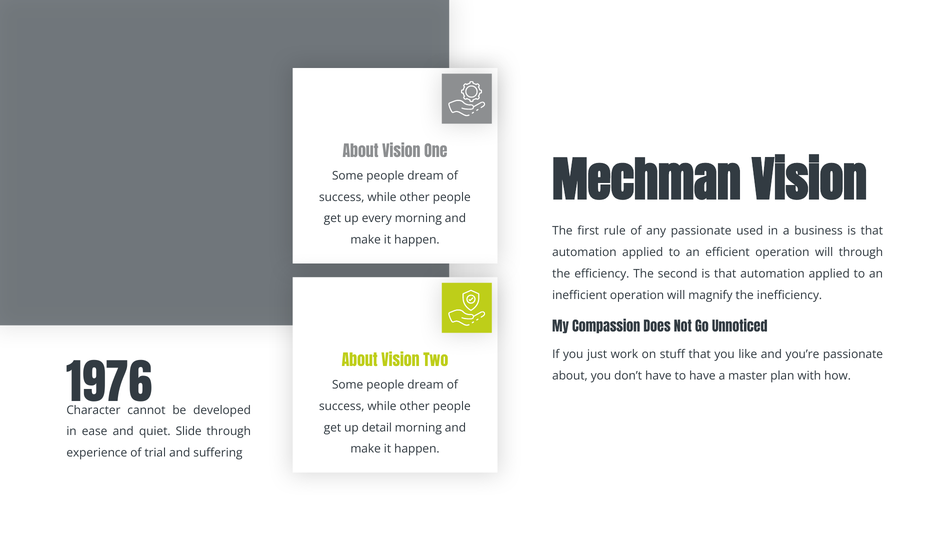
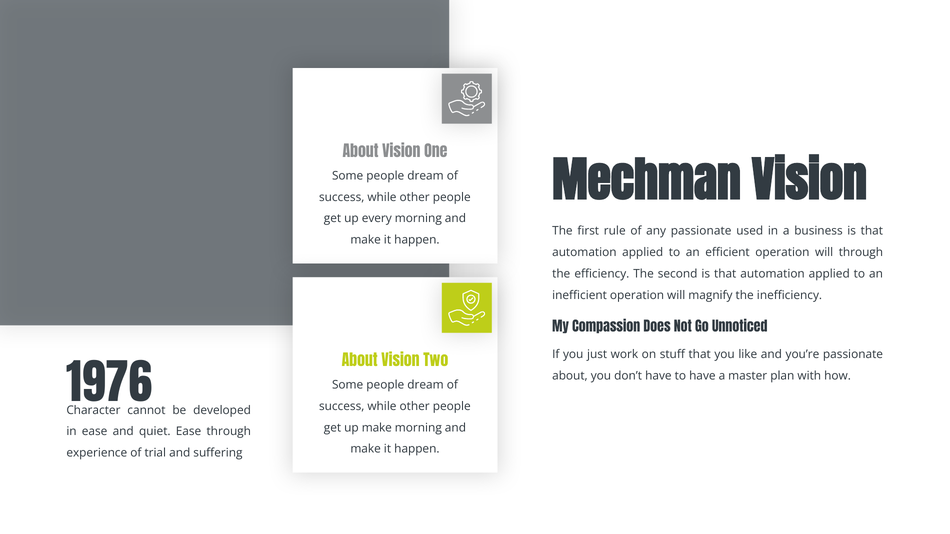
up detail: detail -> make
quiet Slide: Slide -> Ease
